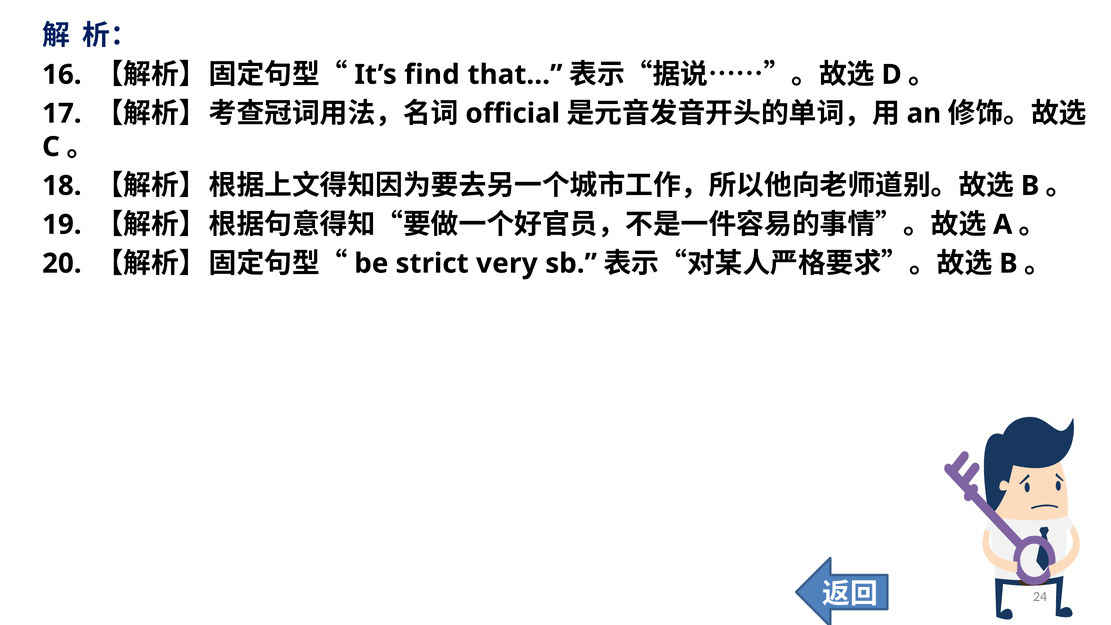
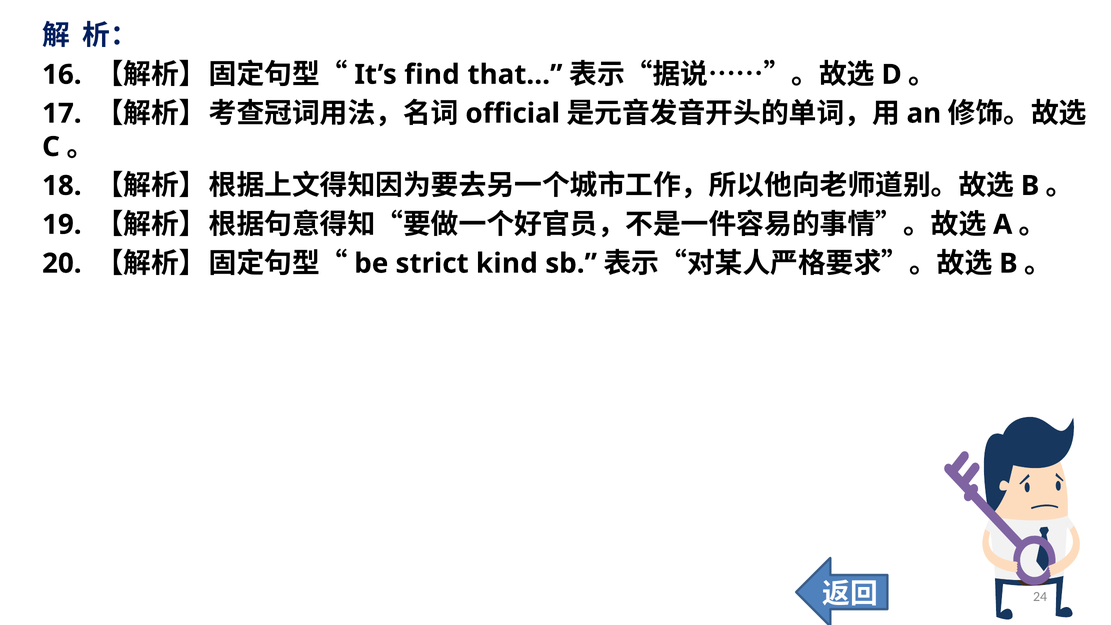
very: very -> kind
